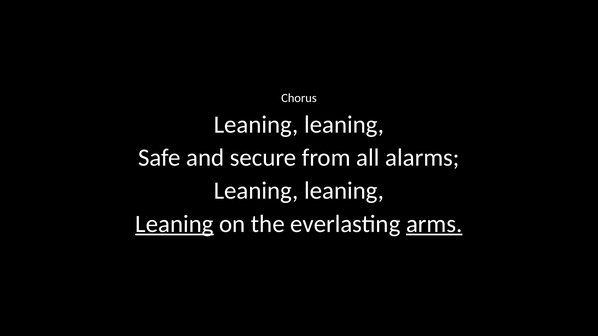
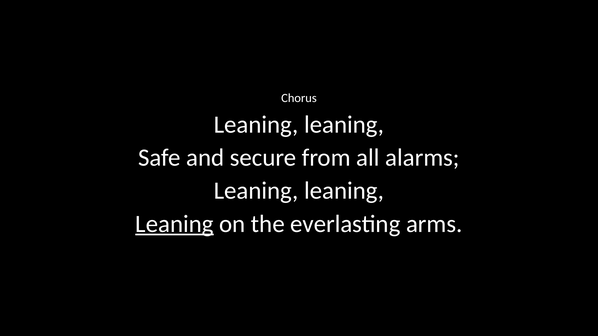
arms underline: present -> none
